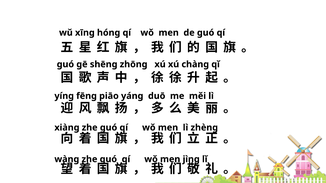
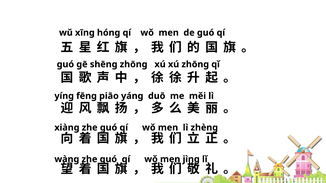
xú chànɡ: chànɡ -> zhōnɡ
